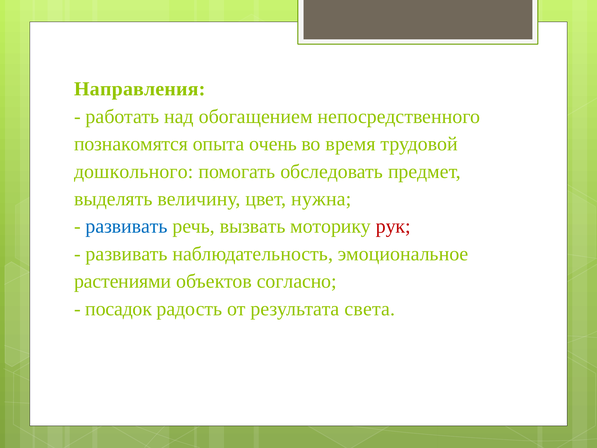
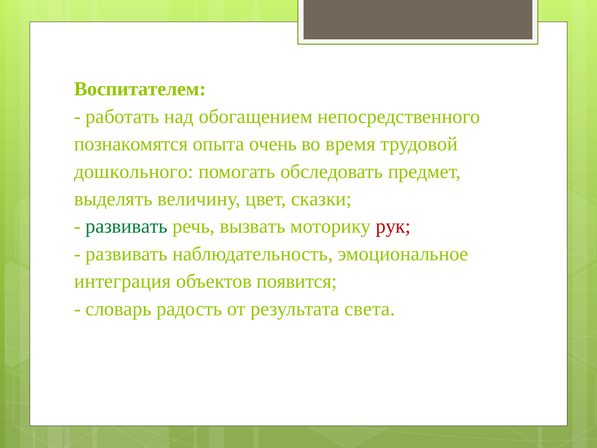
Направления: Направления -> Воспитателем
нужна: нужна -> сказки
развивать at (127, 226) colour: blue -> green
растениями: растениями -> интеграция
согласно: согласно -> появится
посадок: посадок -> словарь
